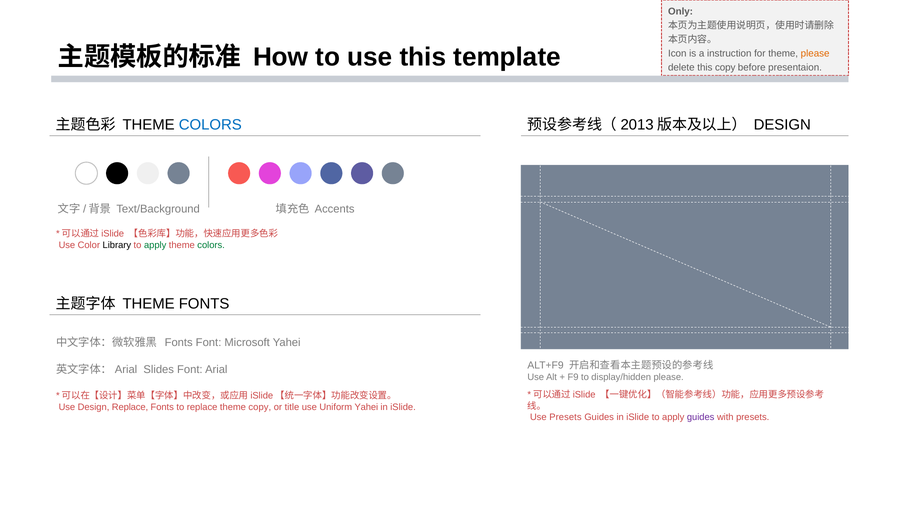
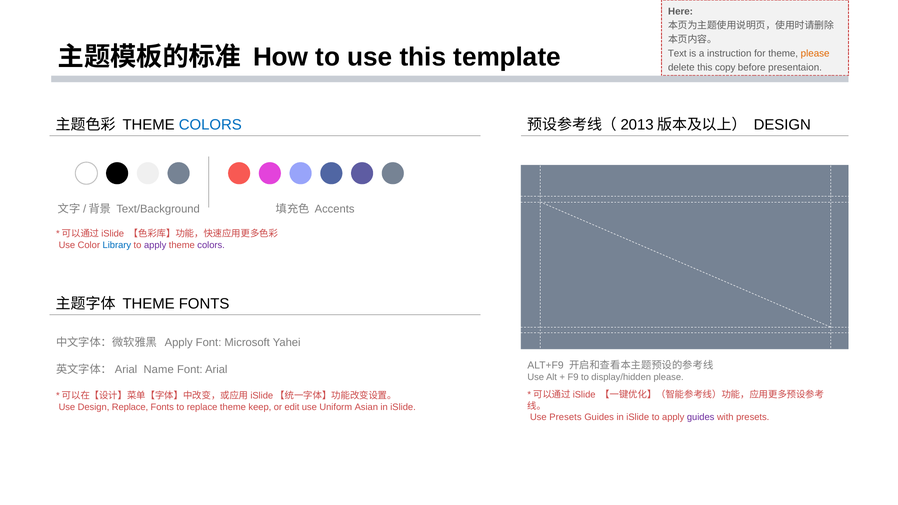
Only: Only -> Here
Icon: Icon -> Text
Library colour: black -> blue
apply at (155, 245) colour: green -> purple
colors at (211, 245) colour: green -> purple
Fonts at (179, 343): Fonts -> Apply
Slides: Slides -> Name
theme copy: copy -> keep
title: title -> edit
Uniform Yahei: Yahei -> Asian
